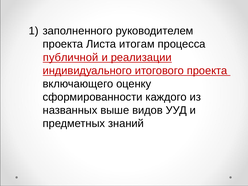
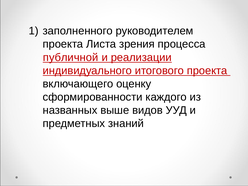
итогам: итогам -> зрения
